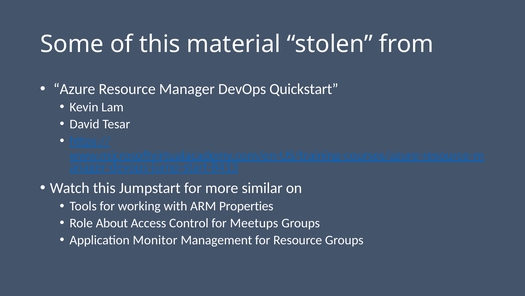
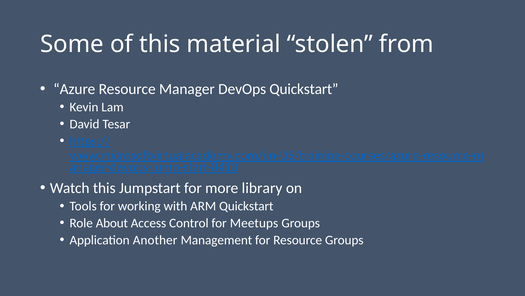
similar: similar -> library
ARM Properties: Properties -> Quickstart
Monitor: Monitor -> Another
